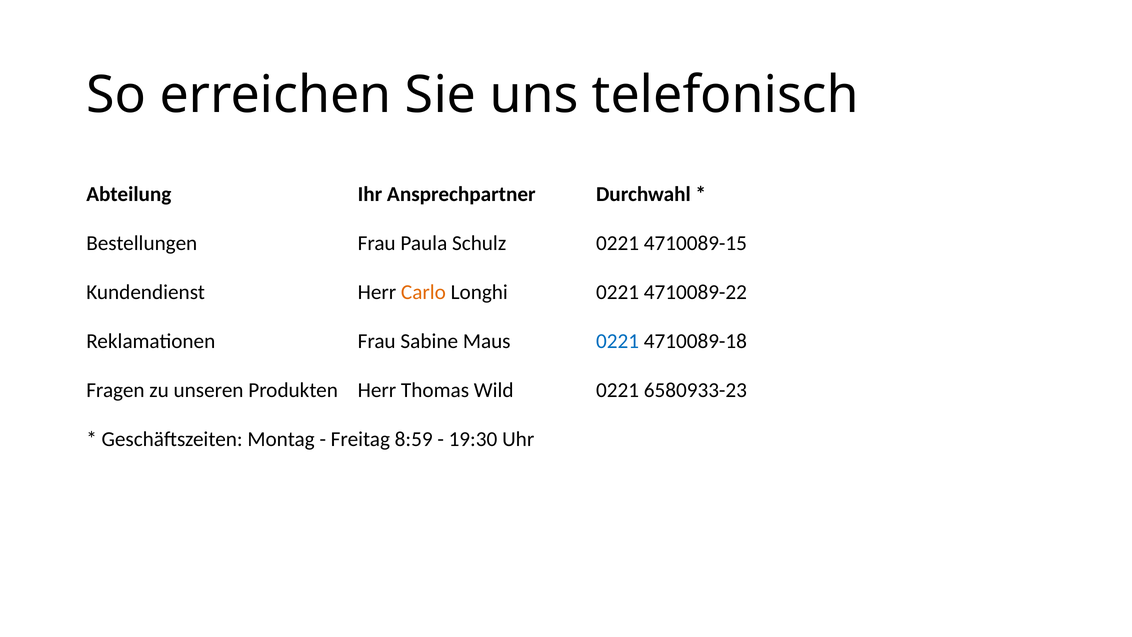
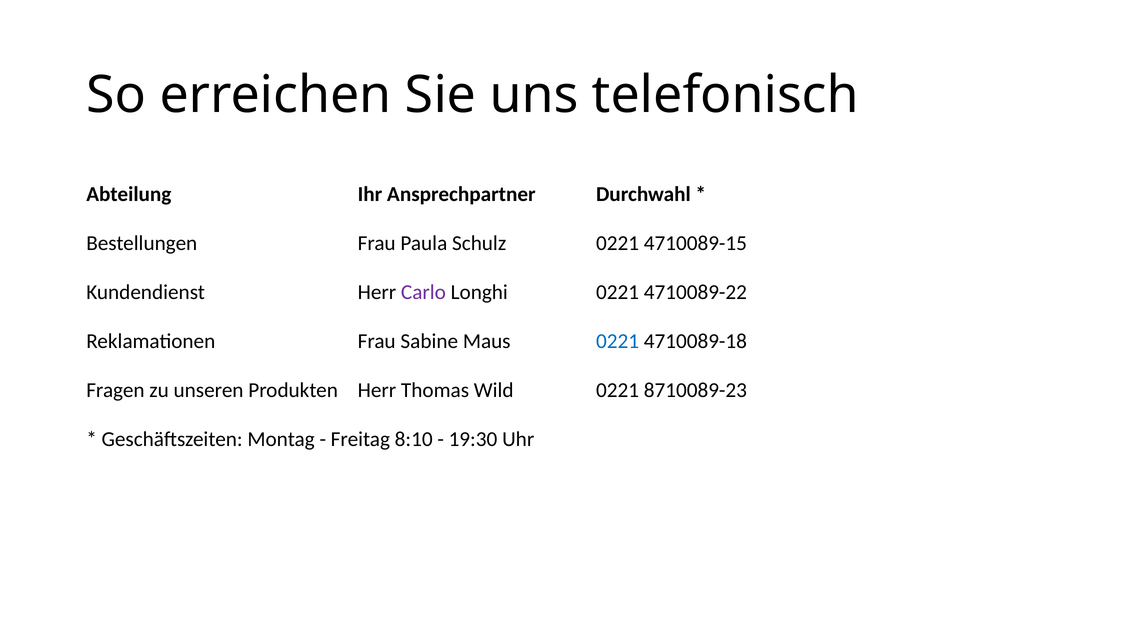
Carlo colour: orange -> purple
6580933-23: 6580933-23 -> 8710089-23
8:59: 8:59 -> 8:10
